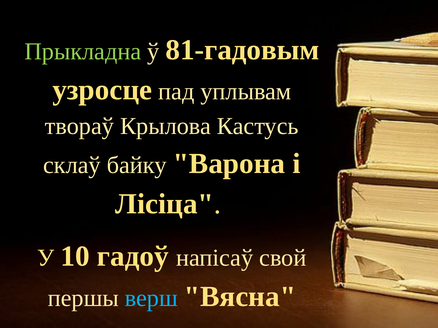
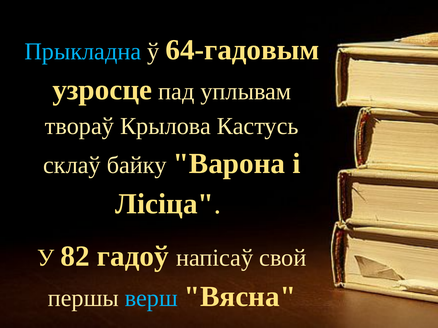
Прыкладна colour: light green -> light blue
81-гадовым: 81-гадовым -> 64-гадовым
10: 10 -> 82
